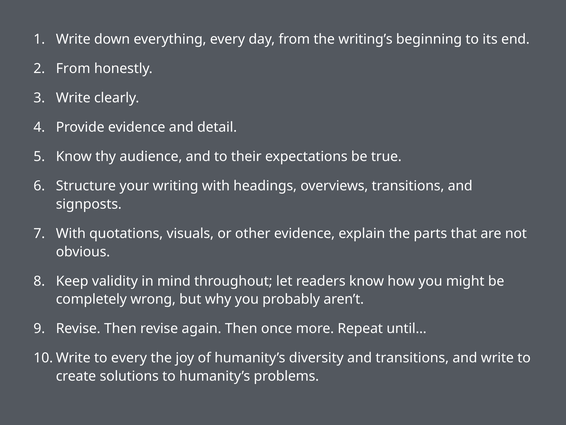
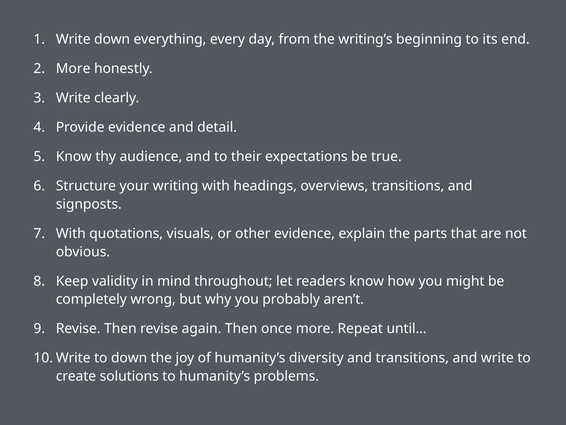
From at (73, 69): From -> More
to every: every -> down
